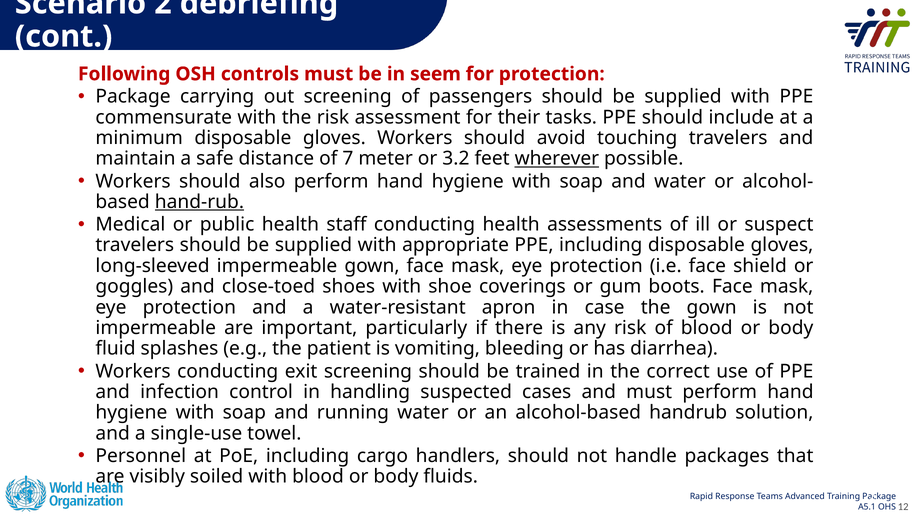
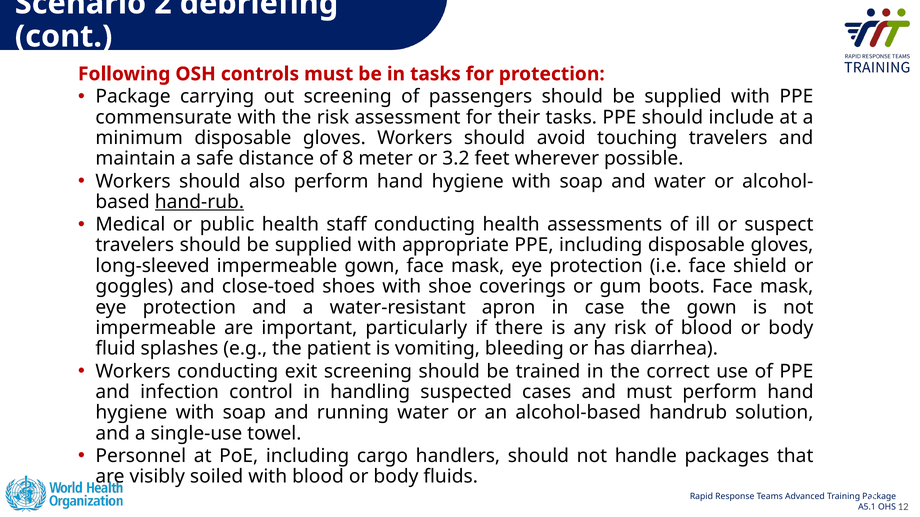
in seem: seem -> tasks
7: 7 -> 8
wherever underline: present -> none
